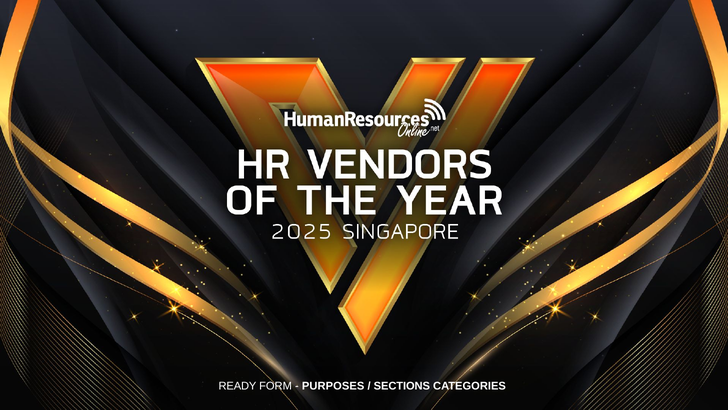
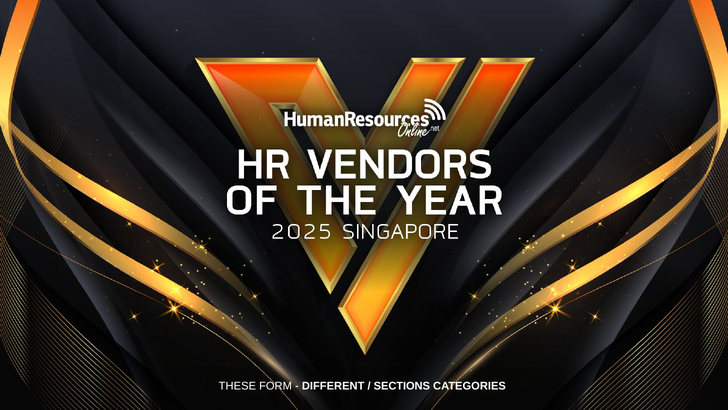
READY: READY -> THESE
PURPOSES: PURPOSES -> DIFFERENT
